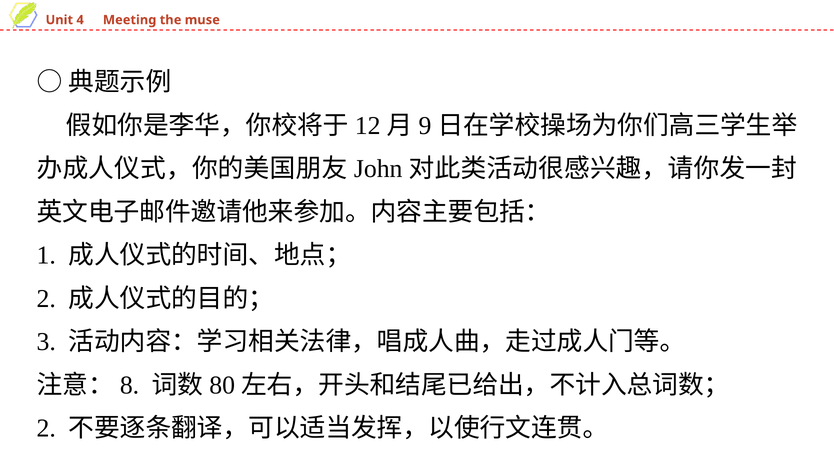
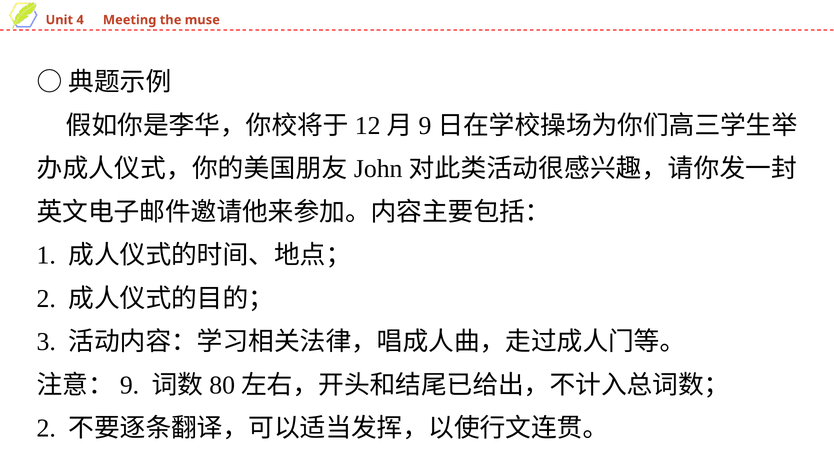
8 at (130, 385): 8 -> 9
